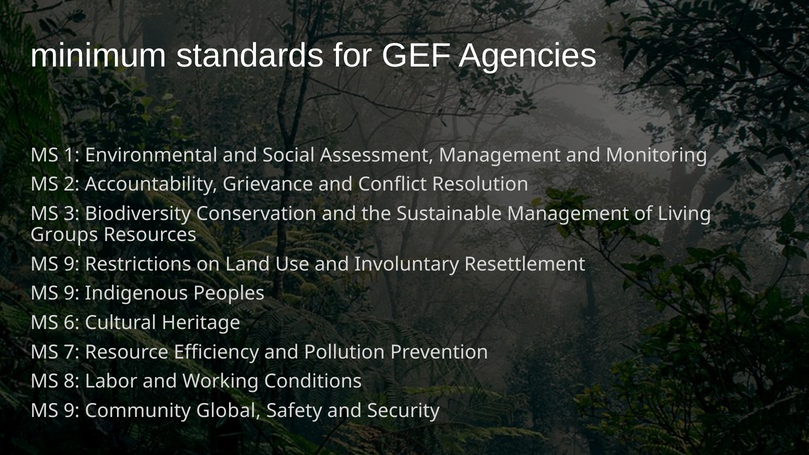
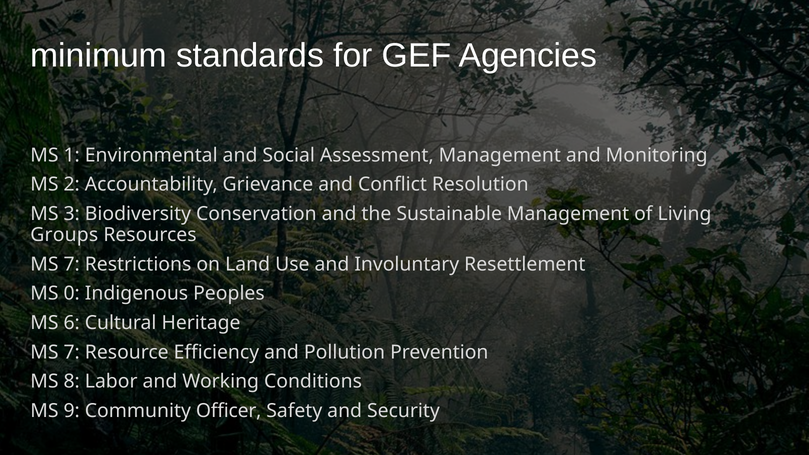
9 at (72, 264): 9 -> 7
9 at (72, 294): 9 -> 0
Global: Global -> Officer
